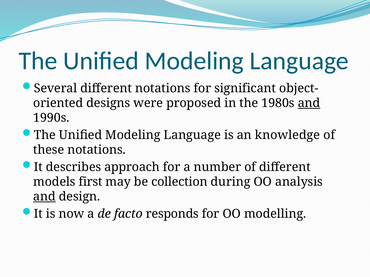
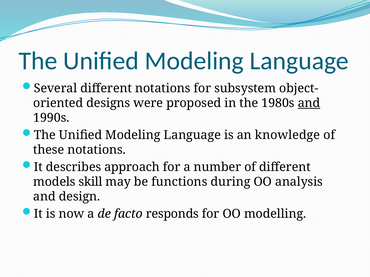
significant: significant -> subsystem
first: first -> skill
collection: collection -> functions
and at (44, 197) underline: present -> none
